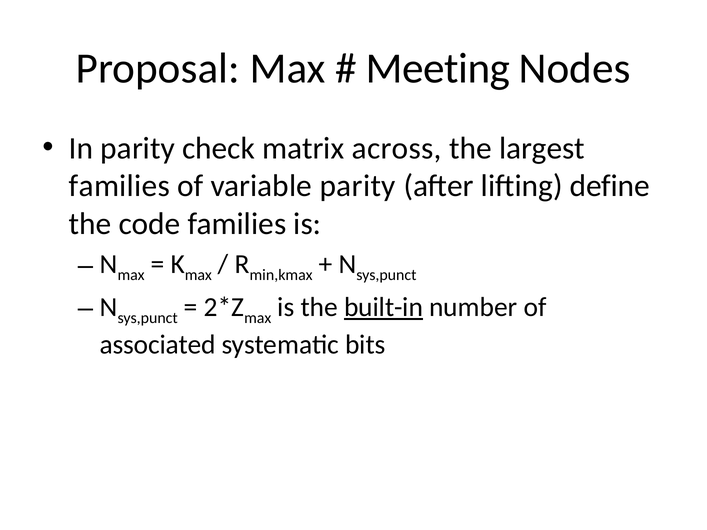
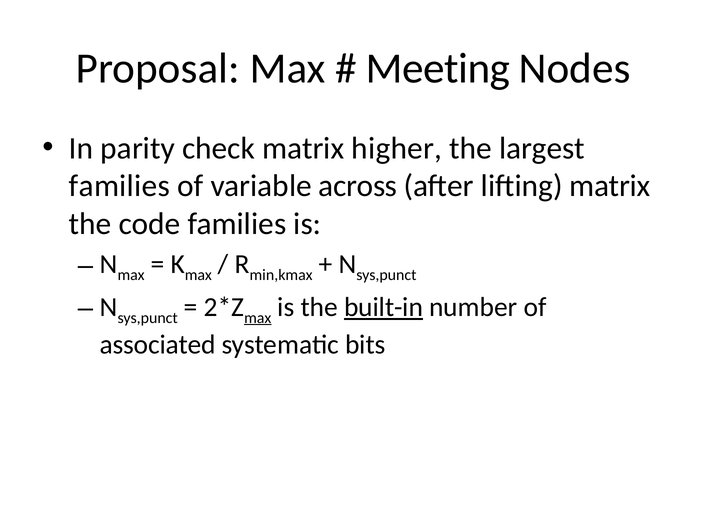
across: across -> higher
variable parity: parity -> across
lifting define: define -> matrix
max at (258, 318) underline: none -> present
